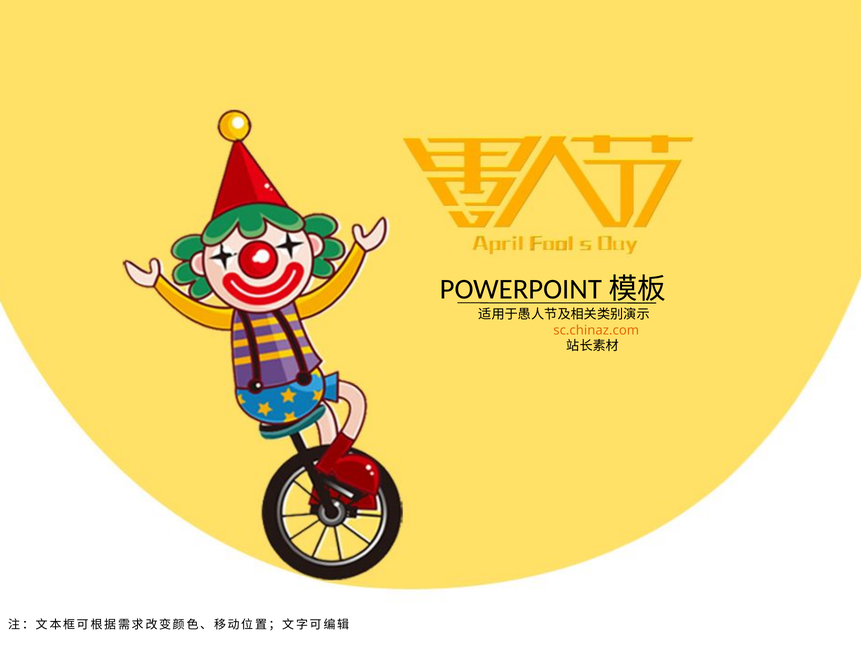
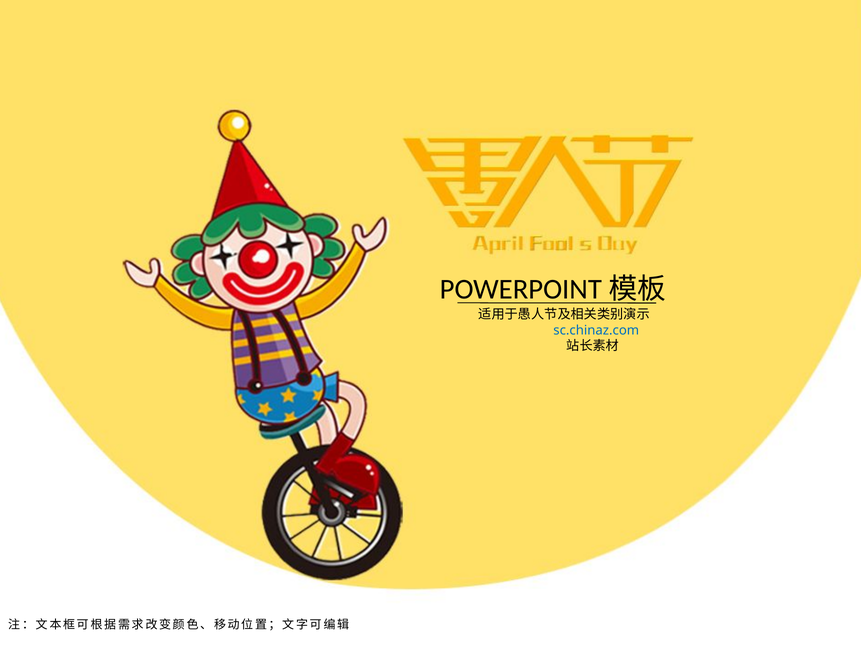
sc.chinaz.com colour: orange -> blue
